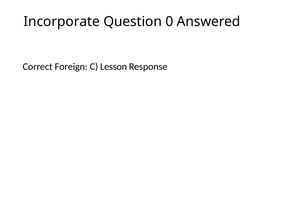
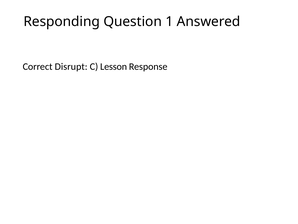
Incorporate: Incorporate -> Responding
0: 0 -> 1
Foreign: Foreign -> Disrupt
